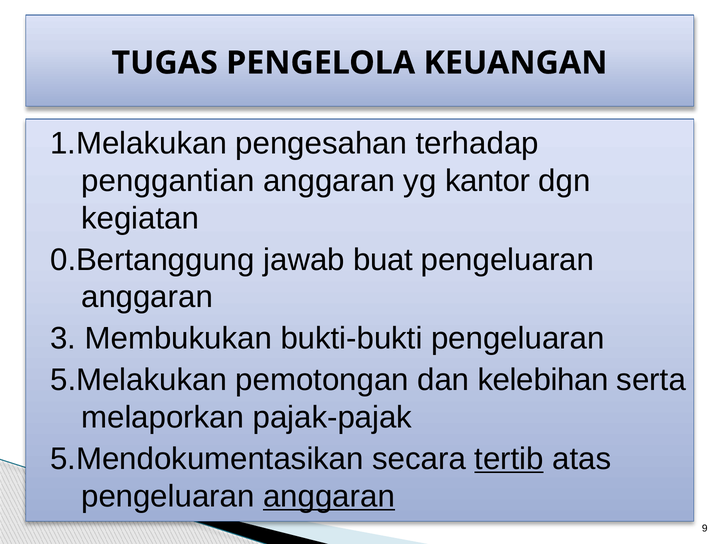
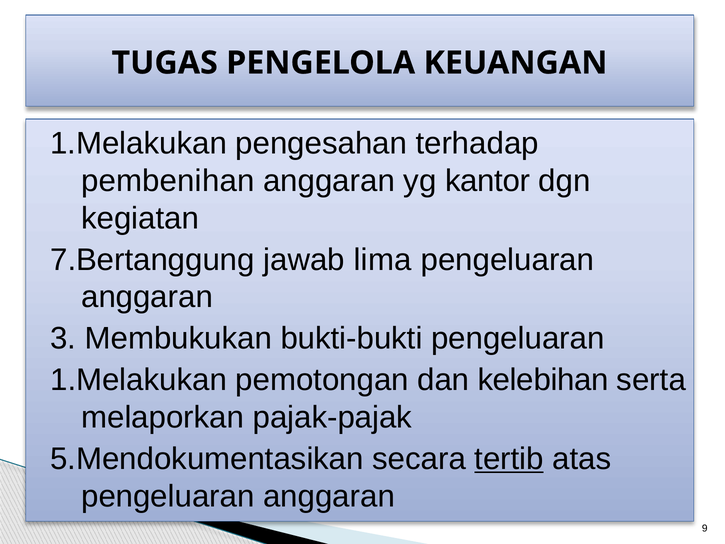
penggantian: penggantian -> pembenihan
0.Bertanggung: 0.Bertanggung -> 7.Bertanggung
buat: buat -> lima
5.Melakukan at (139, 380): 5.Melakukan -> 1.Melakukan
anggaran at (329, 496) underline: present -> none
